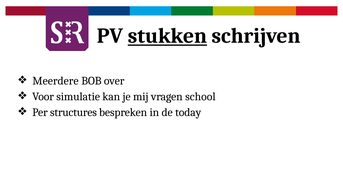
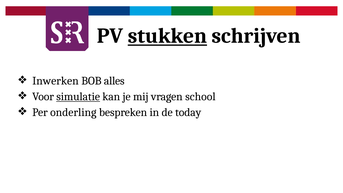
Meerdere: Meerdere -> Inwerken
over: over -> alles
simulatie underline: none -> present
structures: structures -> onderling
